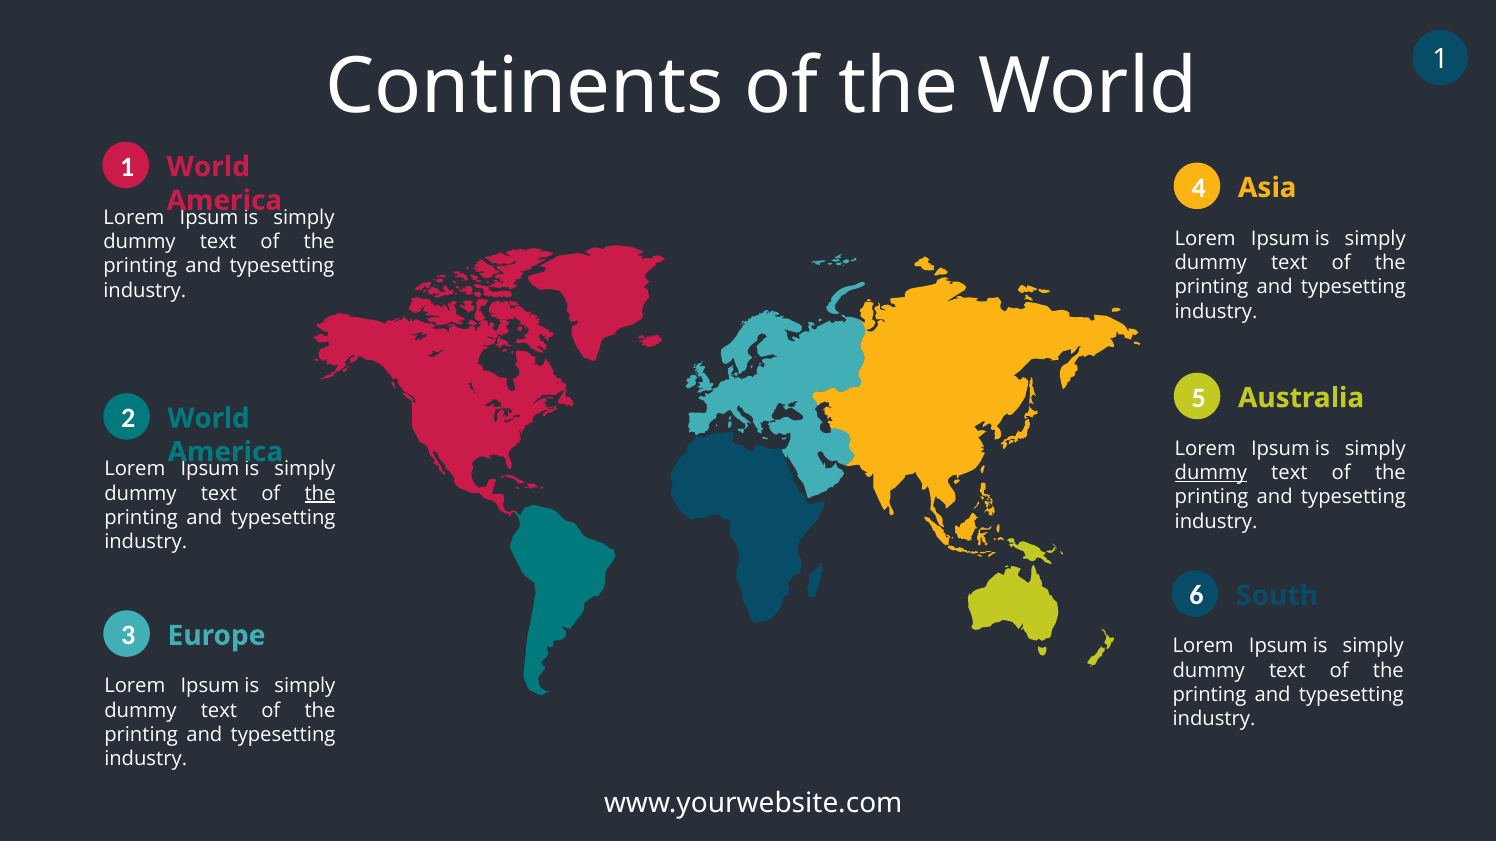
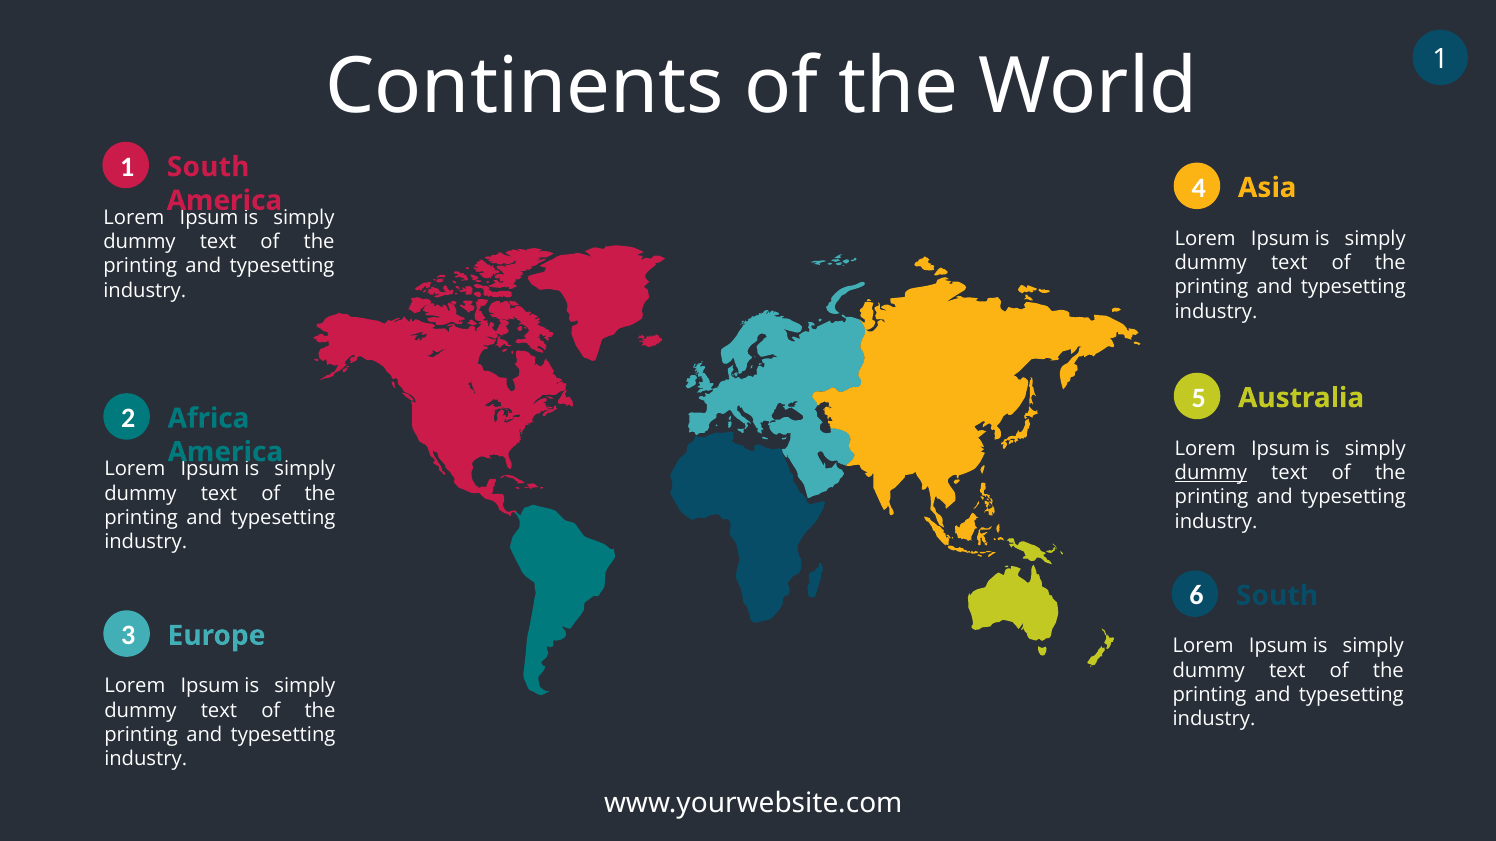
1 World: World -> South
2 World: World -> Africa
the at (320, 494) underline: present -> none
